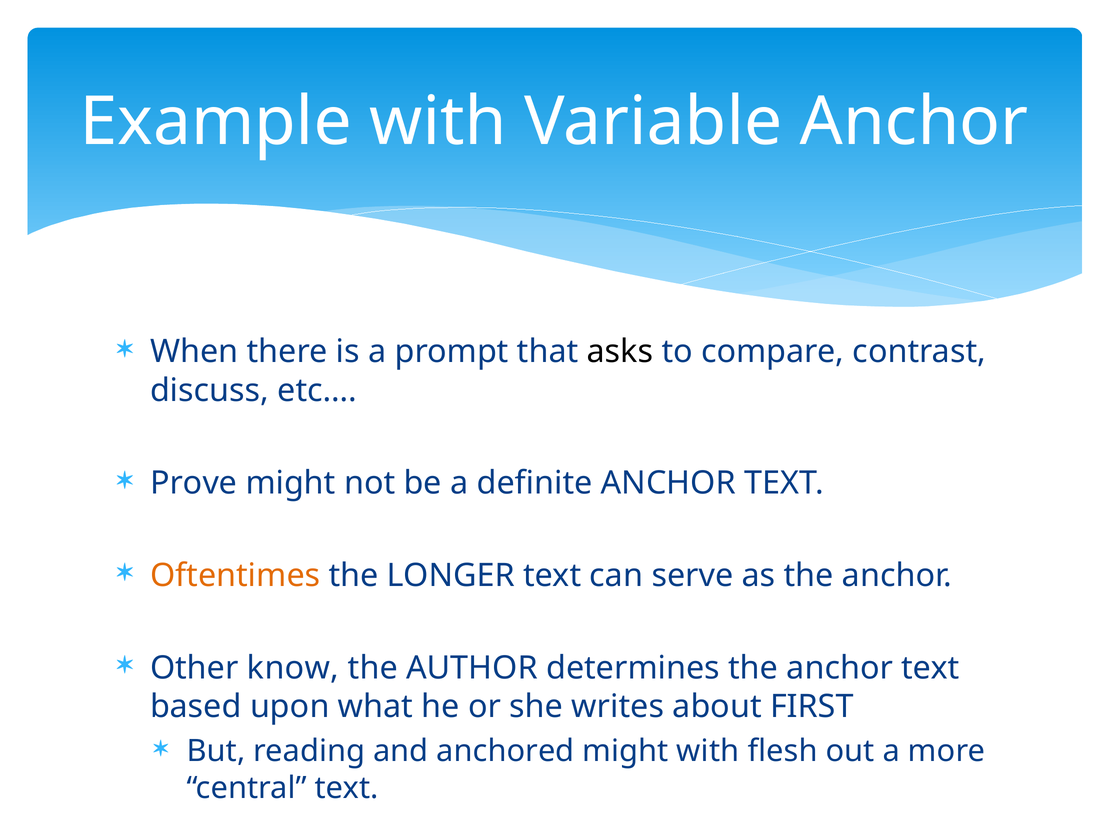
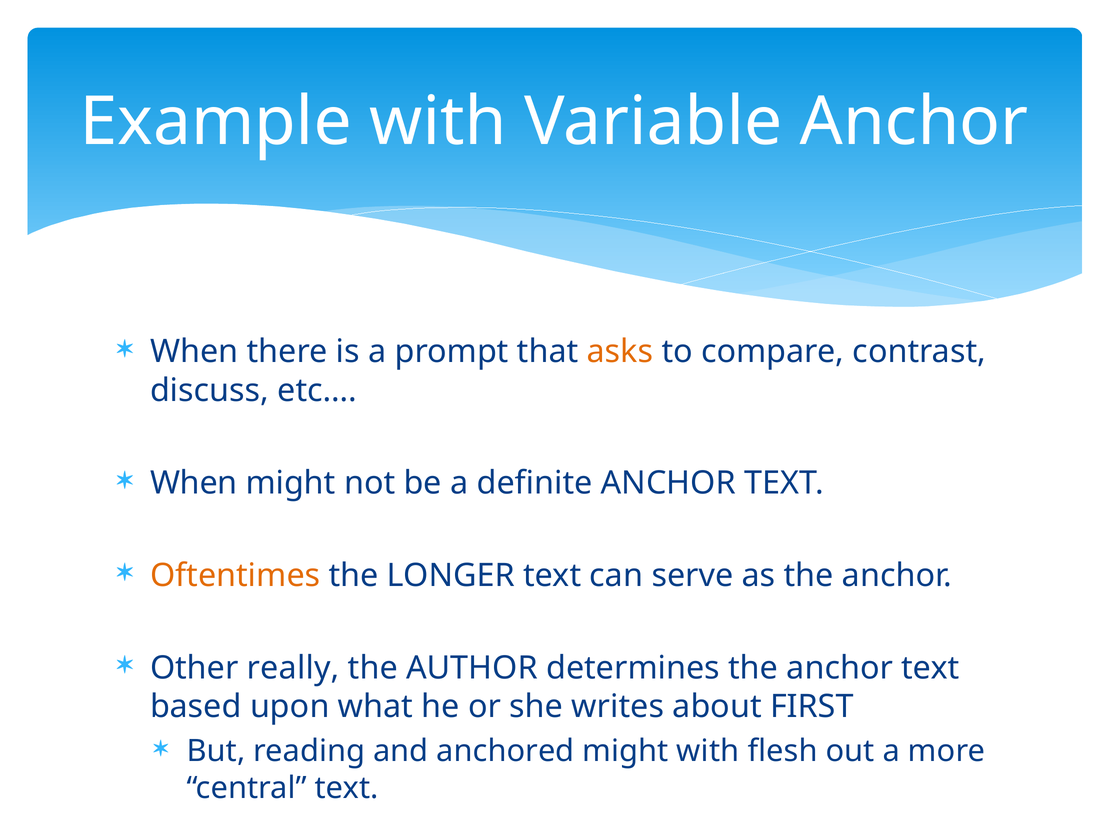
asks colour: black -> orange
Prove at (194, 483): Prove -> When
know: know -> really
